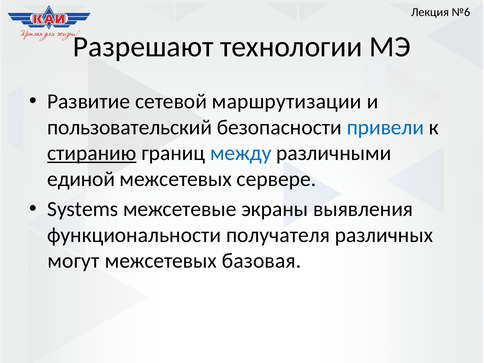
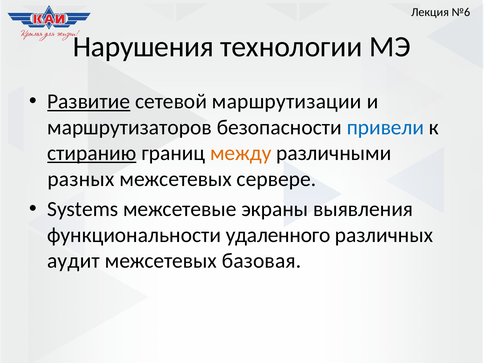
Разрешают: Разрешают -> Нарушения
Развитие underline: none -> present
пользовательский: пользовательский -> маршрутизаторов
между colour: blue -> orange
единой: единой -> разных
получателя: получателя -> удаленного
могут: могут -> аудит
